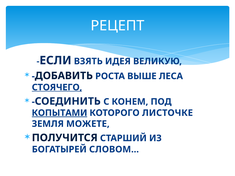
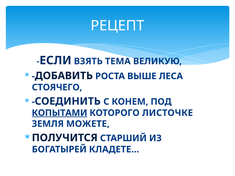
ИДЕЯ: ИДЕЯ -> ТЕМА
СТОЯЧЕГО underline: present -> none
СЛОВОМ…: СЛОВОМ… -> КЛАДЕТЕ…
